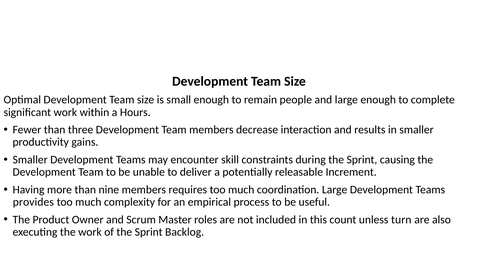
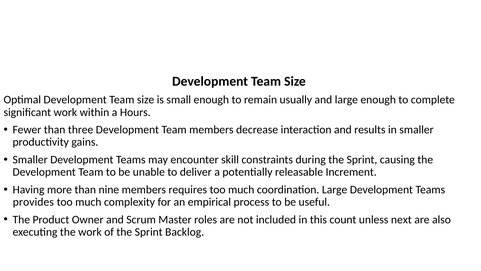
people: people -> usually
turn: turn -> next
